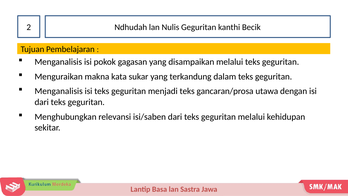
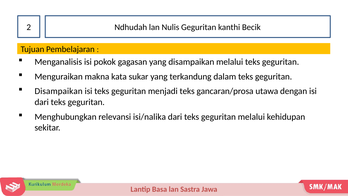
Menganalisis at (59, 91): Menganalisis -> Disampaikan
isi/saben: isi/saben -> isi/nalika
